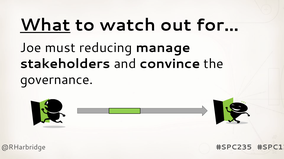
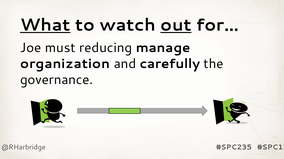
out underline: none -> present
stakeholders: stakeholders -> organization
convince: convince -> carefully
